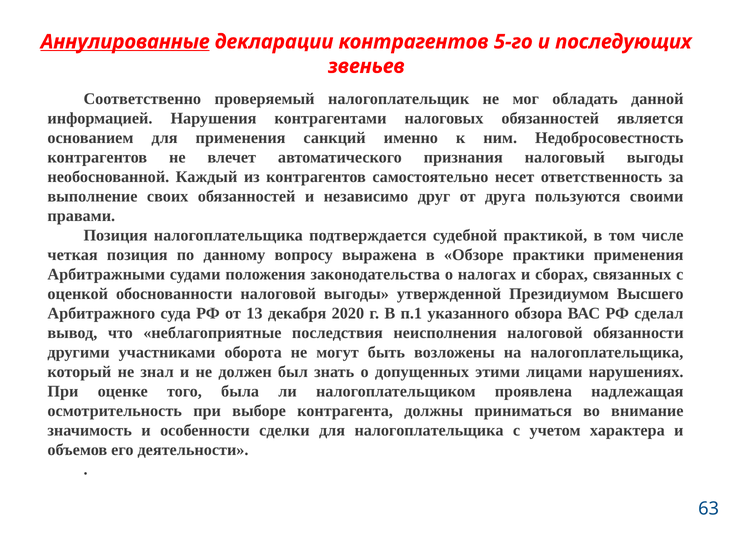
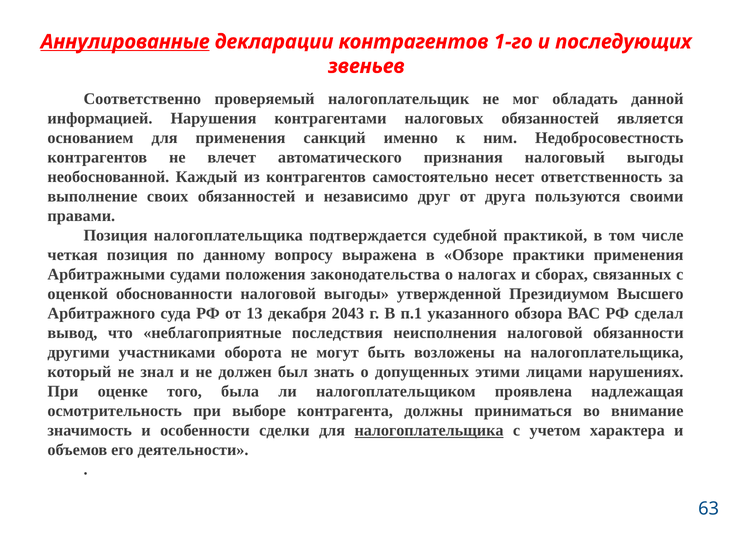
5-го: 5-го -> 1-го
2020: 2020 -> 2043
налогоплательщика at (429, 430) underline: none -> present
